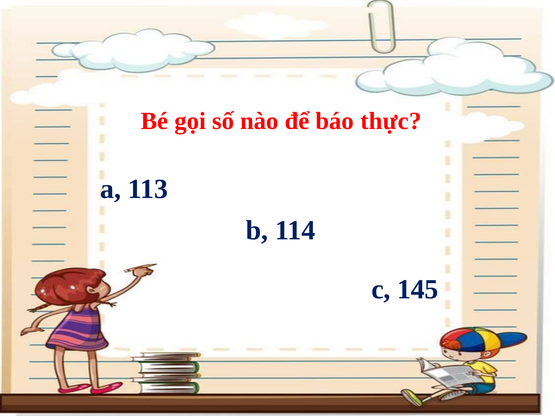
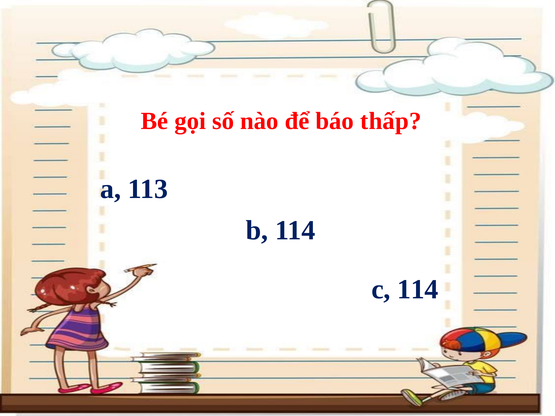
thực: thực -> thấp
c 145: 145 -> 114
